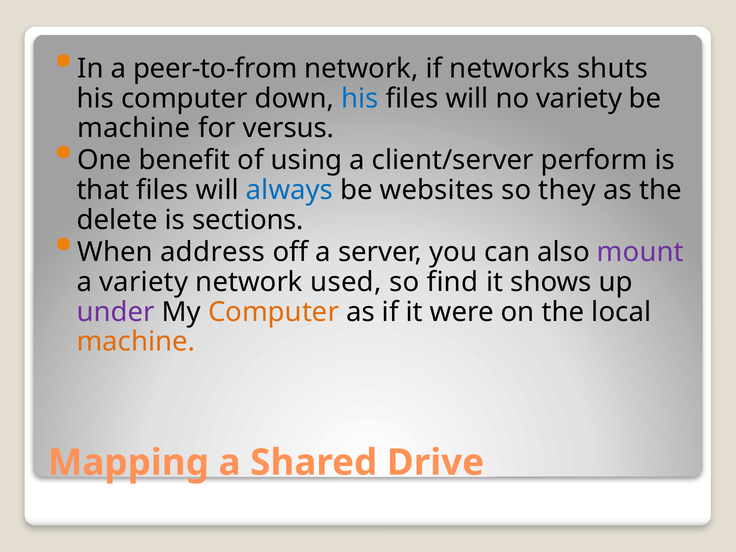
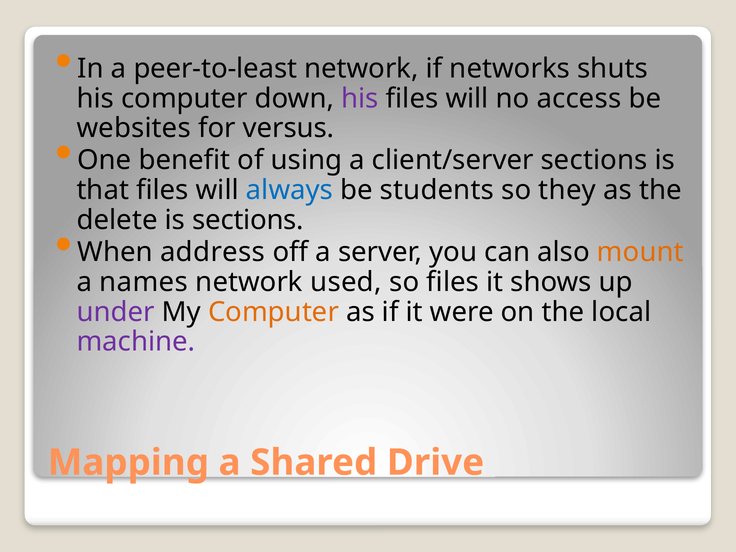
peer-to-from: peer-to-from -> peer-to-least
his at (360, 98) colour: blue -> purple
no variety: variety -> access
machine at (134, 128): machine -> websites
client/server perform: perform -> sections
websites: websites -> students
mount colour: purple -> orange
a variety: variety -> names
so find: find -> files
machine at (136, 342) colour: orange -> purple
